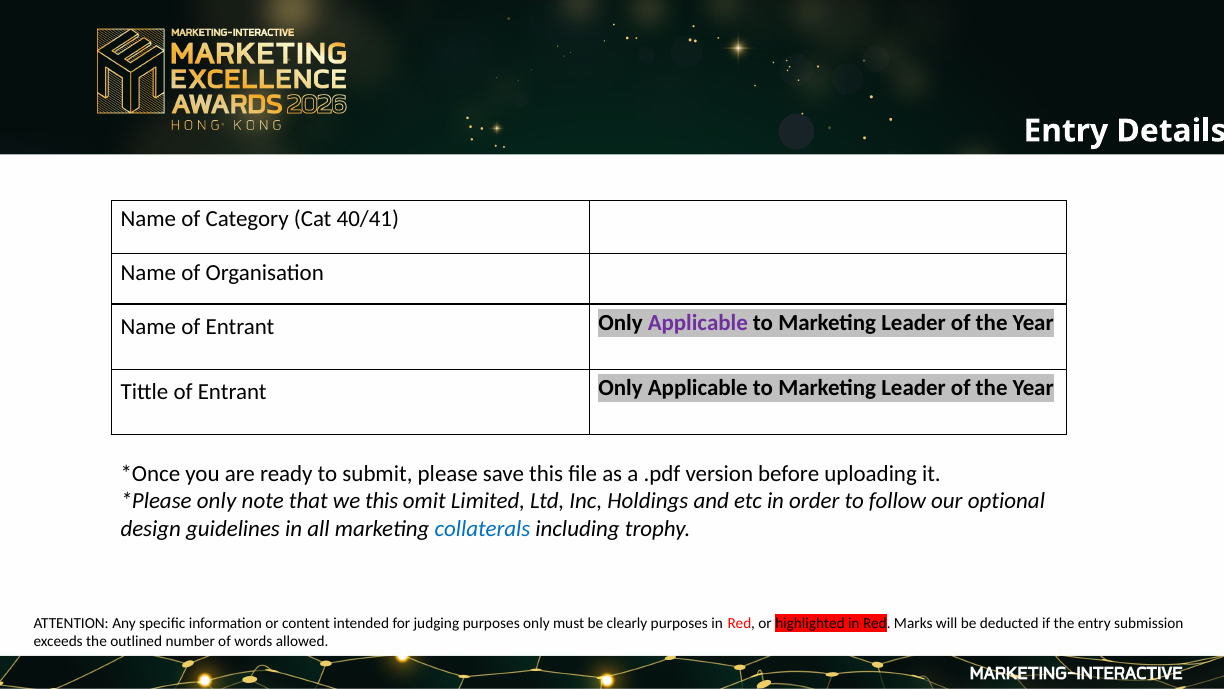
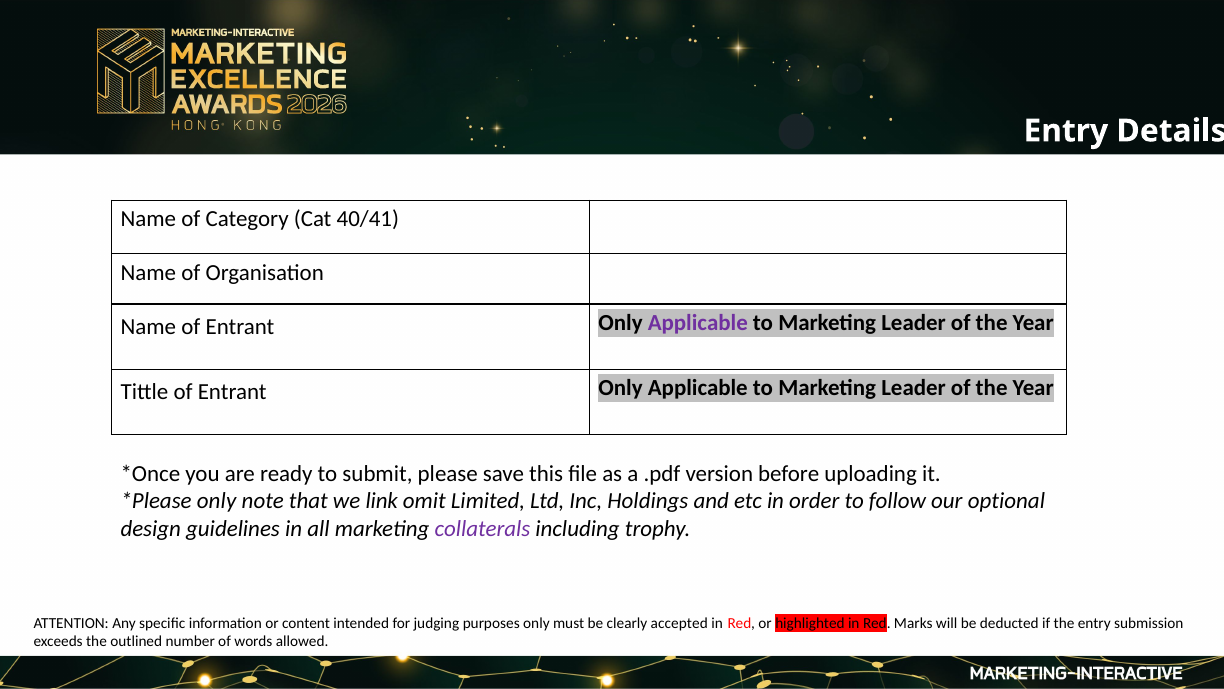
we this: this -> link
collaterals colour: blue -> purple
clearly purposes: purposes -> accepted
